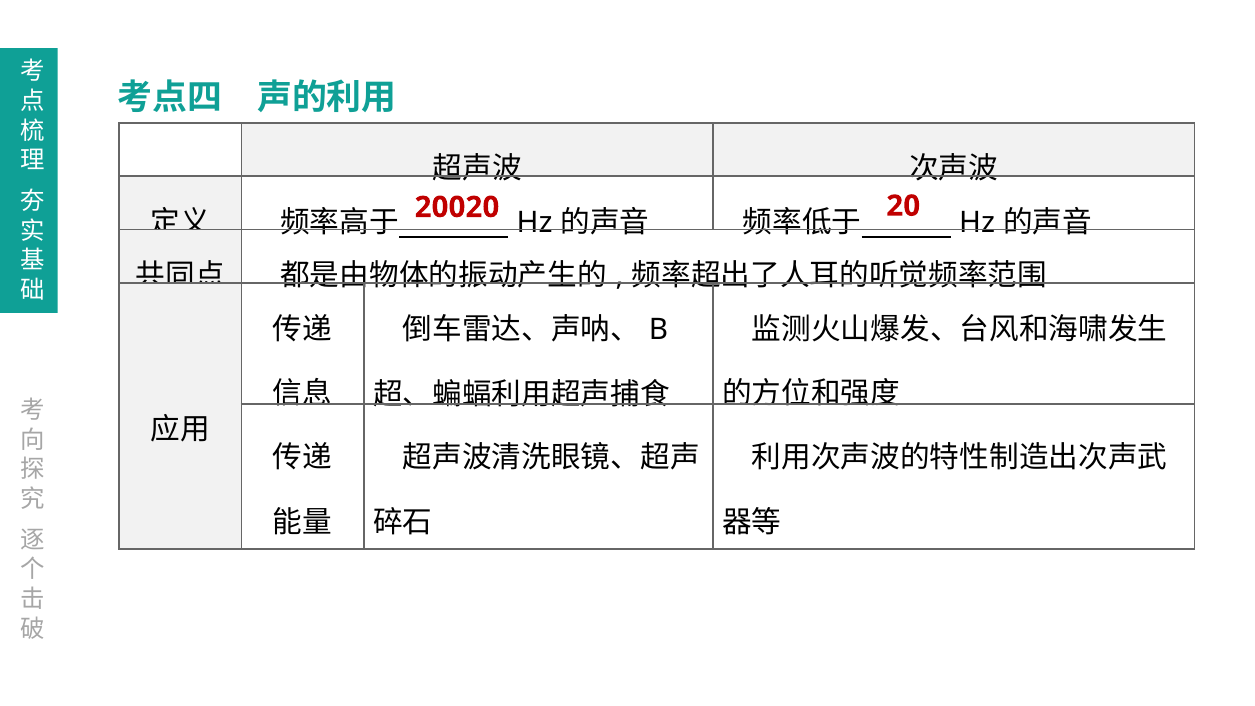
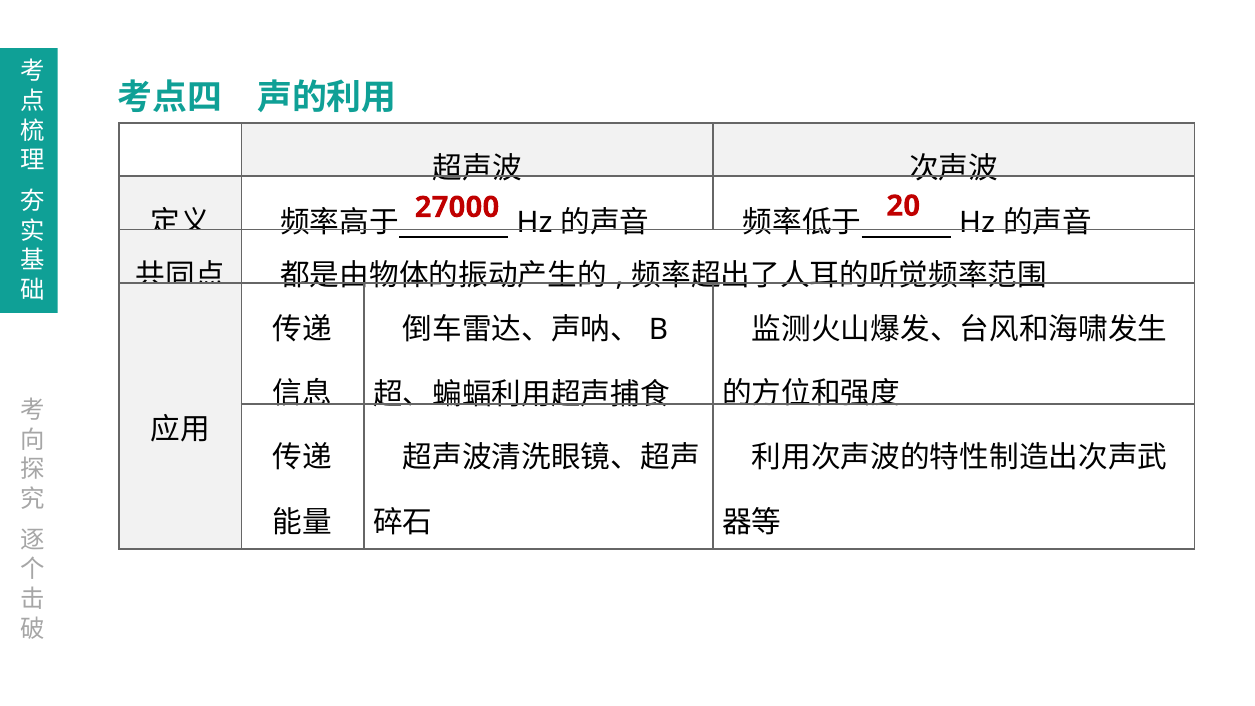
20020: 20020 -> 27000
